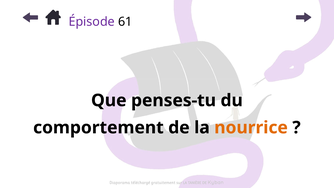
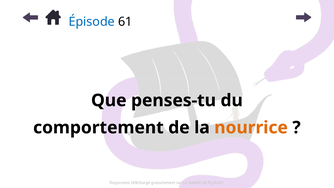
Épisode colour: purple -> blue
